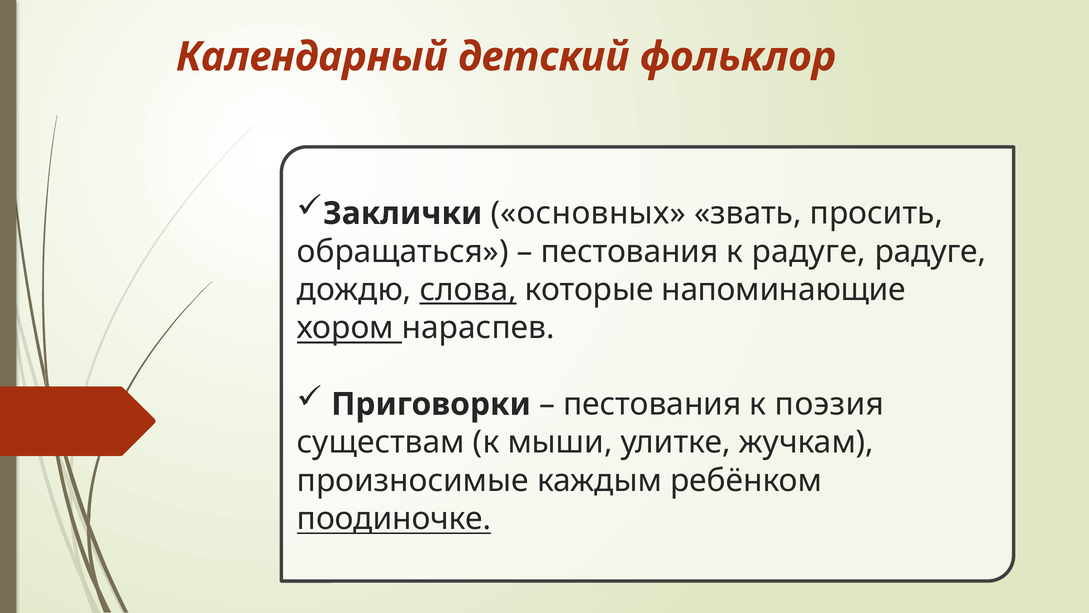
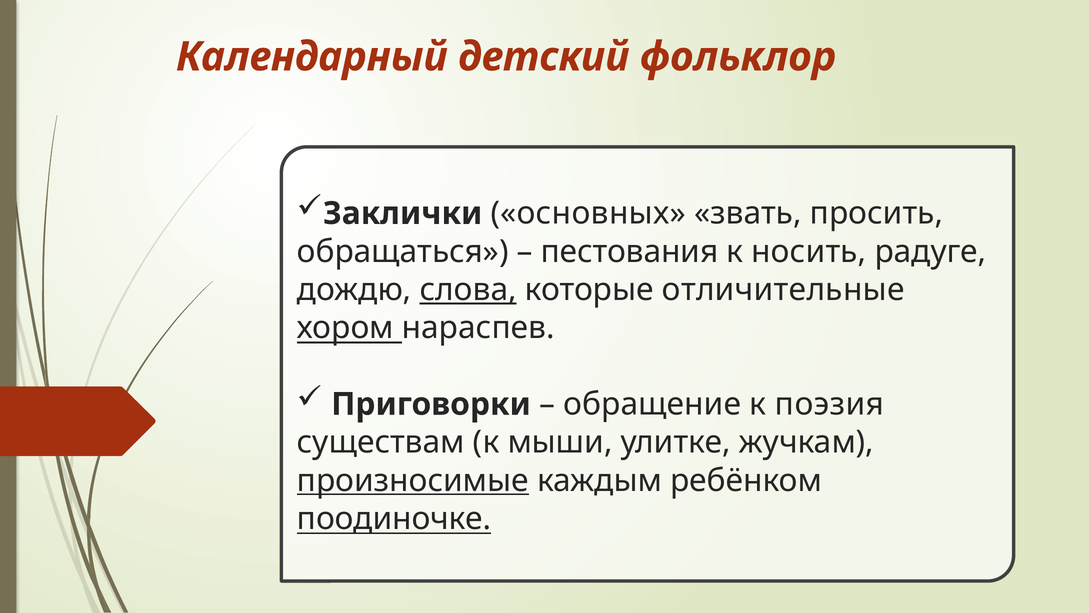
к радуге: радуге -> носить
напоминающие: напоминающие -> отличительные
пестования at (652, 404): пестования -> обращение
произносимые underline: none -> present
